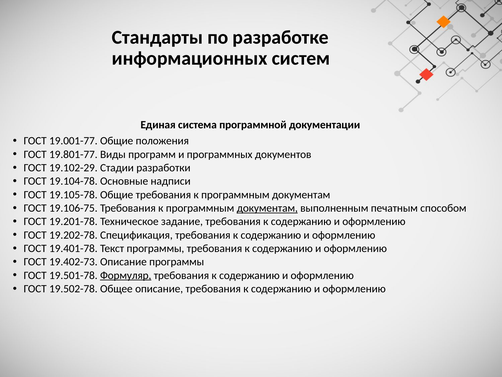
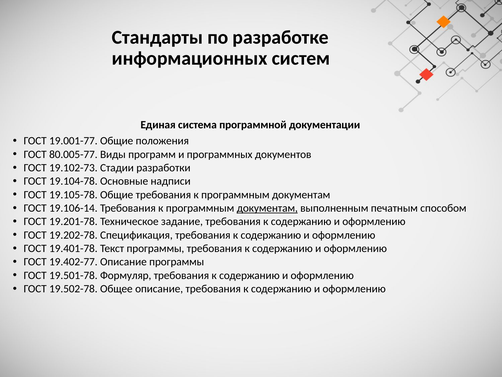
19.801-77: 19.801-77 -> 80.005-77
19.102-29: 19.102-29 -> 19.102-73
19.106-75: 19.106-75 -> 19.106-14
19.402-73: 19.402-73 -> 19.402-77
Формуляр underline: present -> none
